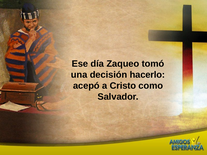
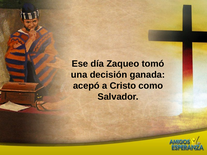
hacerlo: hacerlo -> ganada
